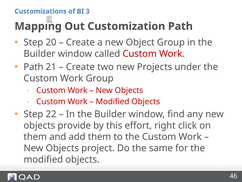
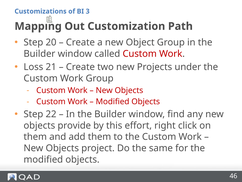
Path at (33, 67): Path -> Loss
